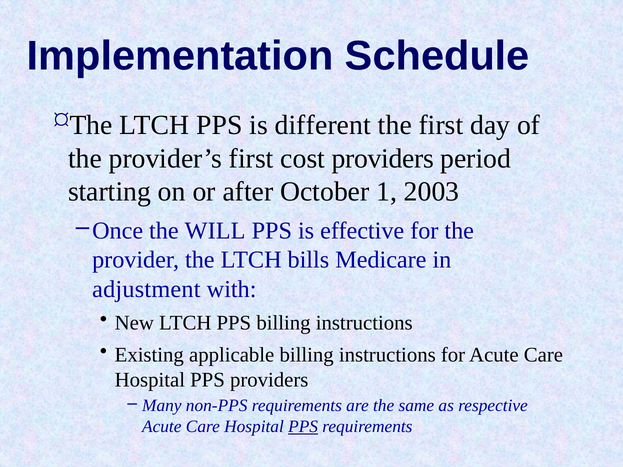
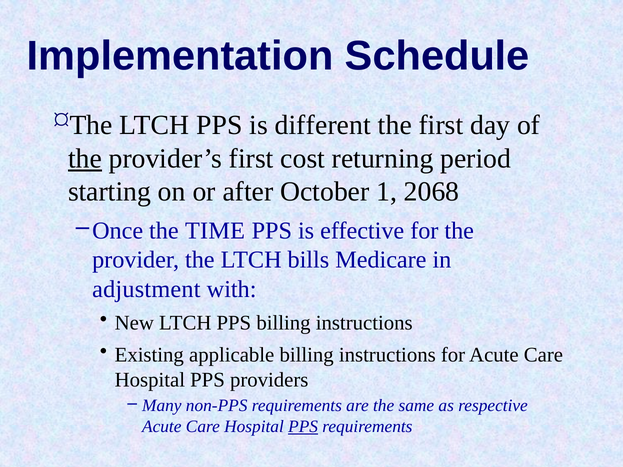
the at (85, 159) underline: none -> present
cost providers: providers -> returning
2003: 2003 -> 2068
WILL: WILL -> TIME
